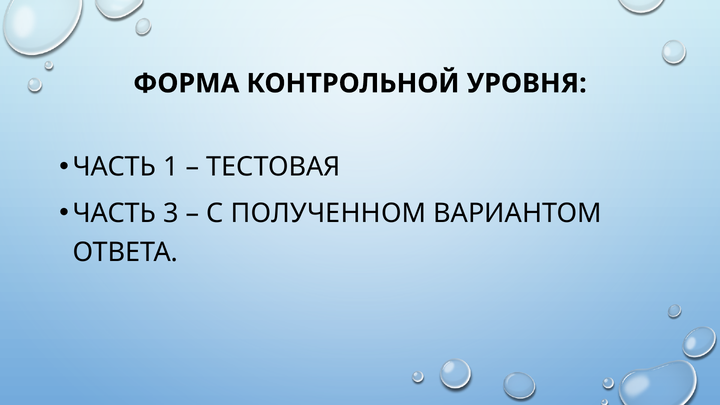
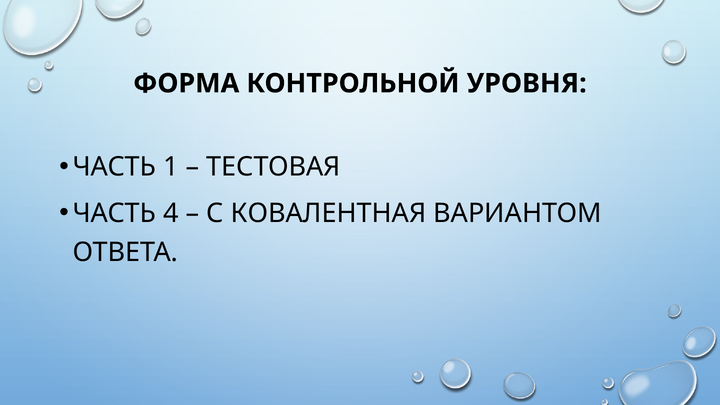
3: 3 -> 4
ПОЛУЧЕННОМ: ПОЛУЧЕННОМ -> КОВАЛЕНТНАЯ
